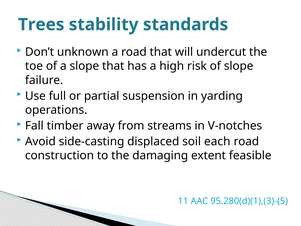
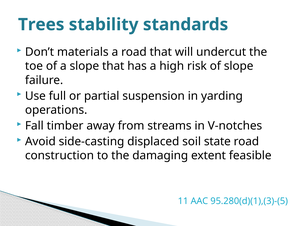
unknown: unknown -> materials
each: each -> state
